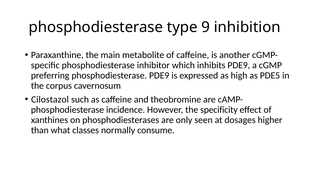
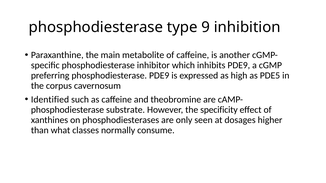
Cilostazol: Cilostazol -> Identified
incidence: incidence -> substrate
